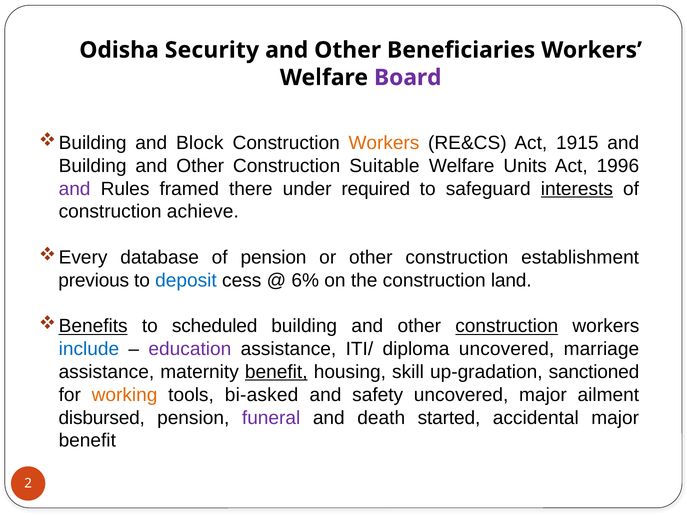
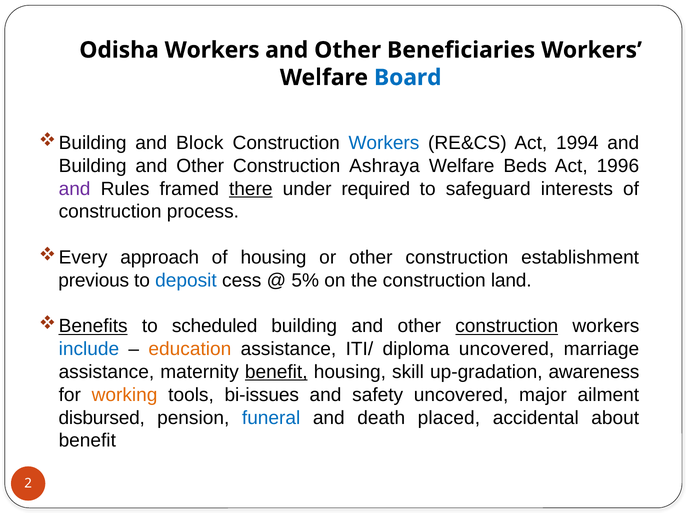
Odisha Security: Security -> Workers
Board colour: purple -> blue
Workers at (384, 143) colour: orange -> blue
1915: 1915 -> 1994
Suitable: Suitable -> Ashraya
Units: Units -> Beds
there underline: none -> present
interests underline: present -> none
achieve: achieve -> process
database: database -> approach
of pension: pension -> housing
6%: 6% -> 5%
education colour: purple -> orange
sanctioned: sanctioned -> awareness
bi-asked: bi-asked -> bi-issues
funeral colour: purple -> blue
started: started -> placed
accidental major: major -> about
